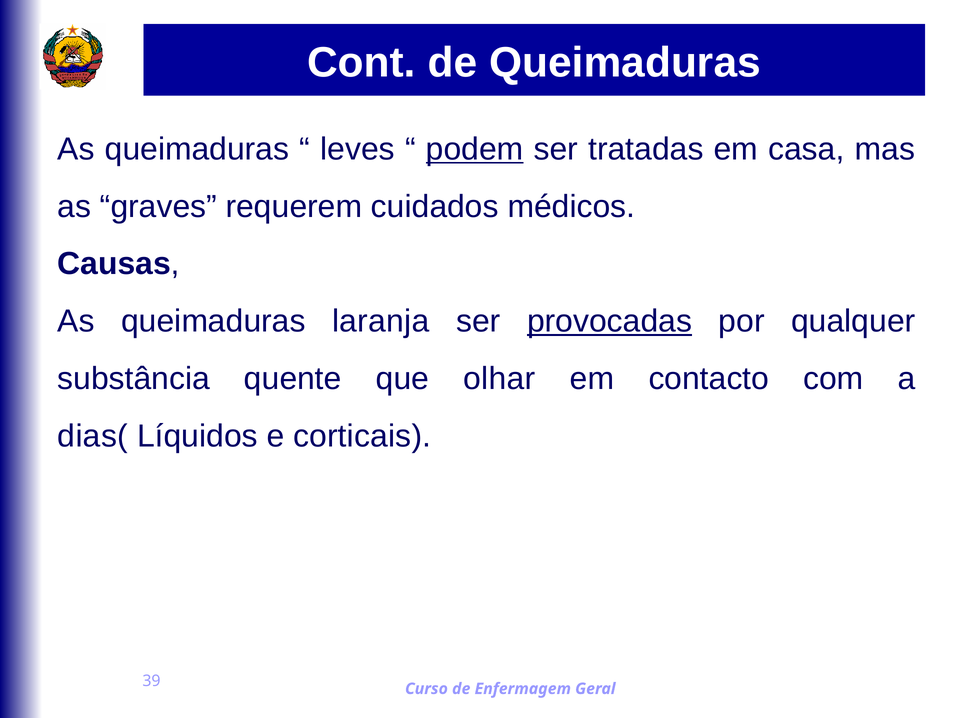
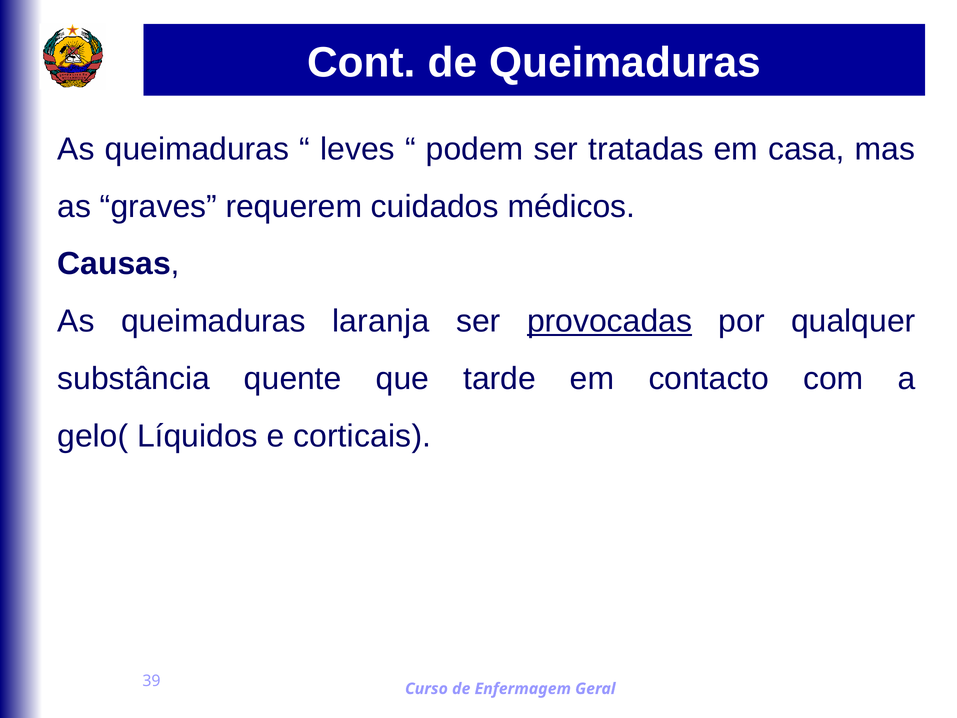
podem underline: present -> none
olhar: olhar -> tarde
dias(: dias( -> gelo(
